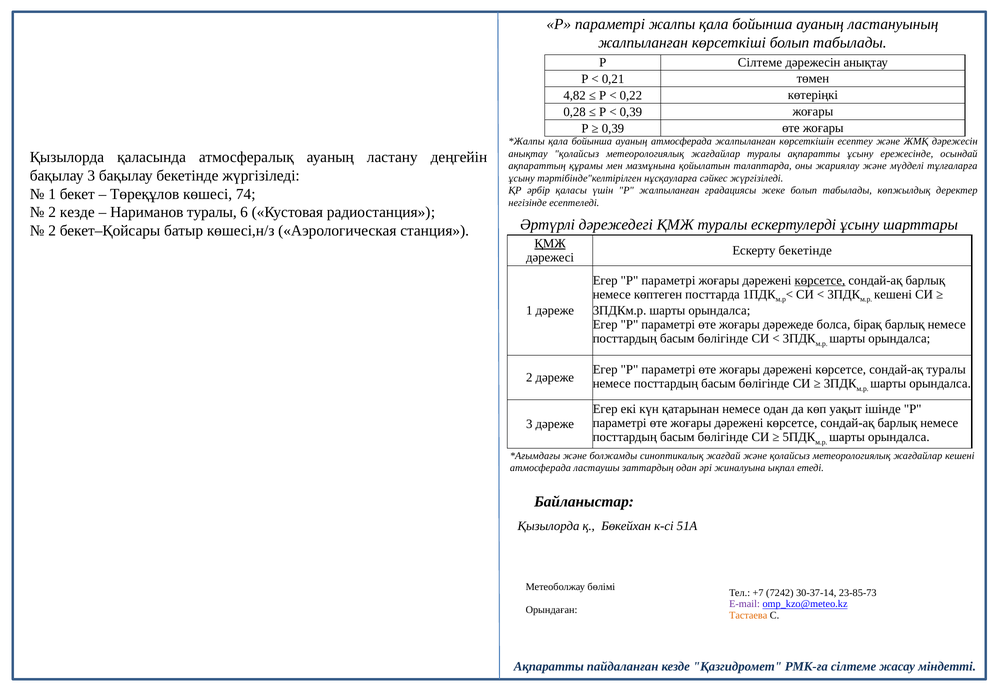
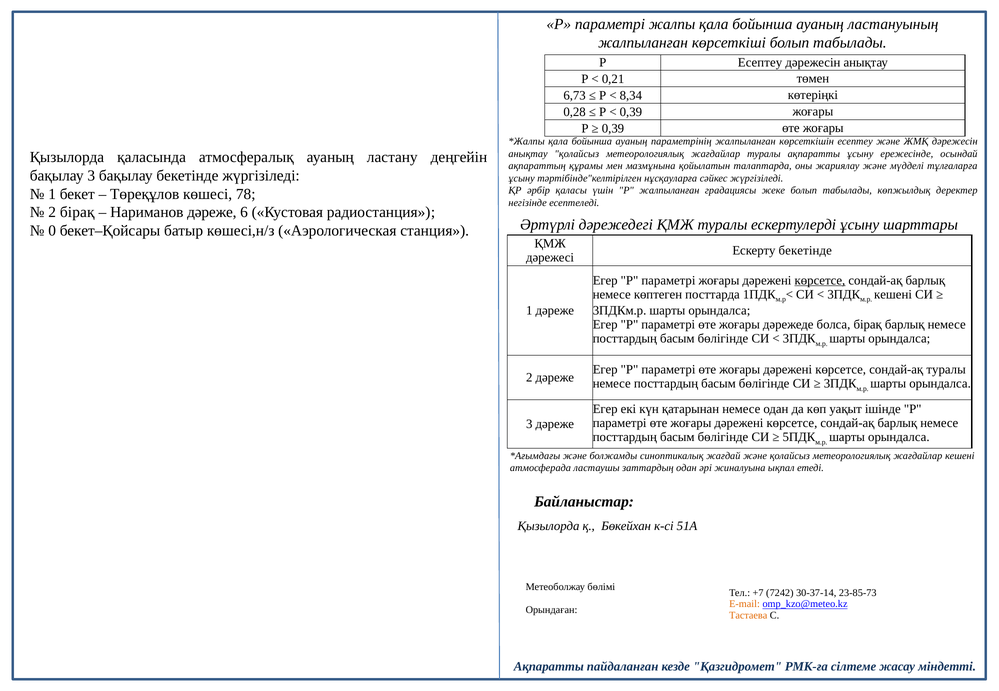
Р Сілтеме: Сілтеме -> Есептеу
4,82: 4,82 -> 6,73
0,22: 0,22 -> 8,34
ауаның атмосферада: атмосферада -> параметрінің
74: 74 -> 78
2 кезде: кезде -> бірақ
Нариманов туралы: туралы -> дәреже
2 at (52, 231): 2 -> 0
ҚМЖ at (550, 244) underline: present -> none
E-mail colour: purple -> orange
